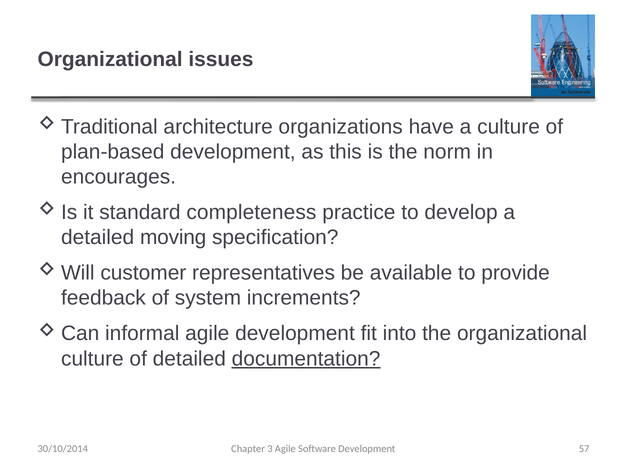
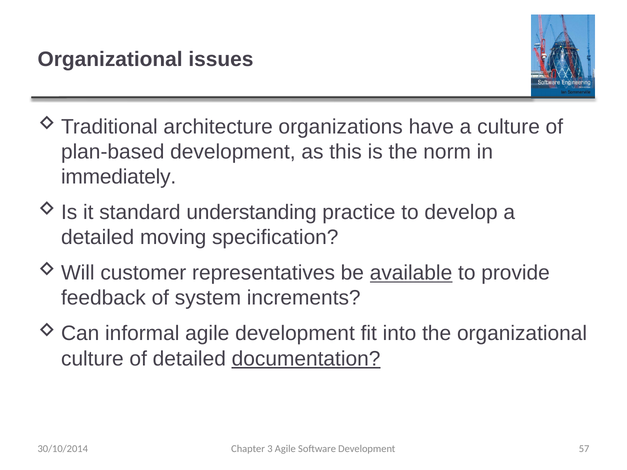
encourages: encourages -> immediately
completeness: completeness -> understanding
available underline: none -> present
